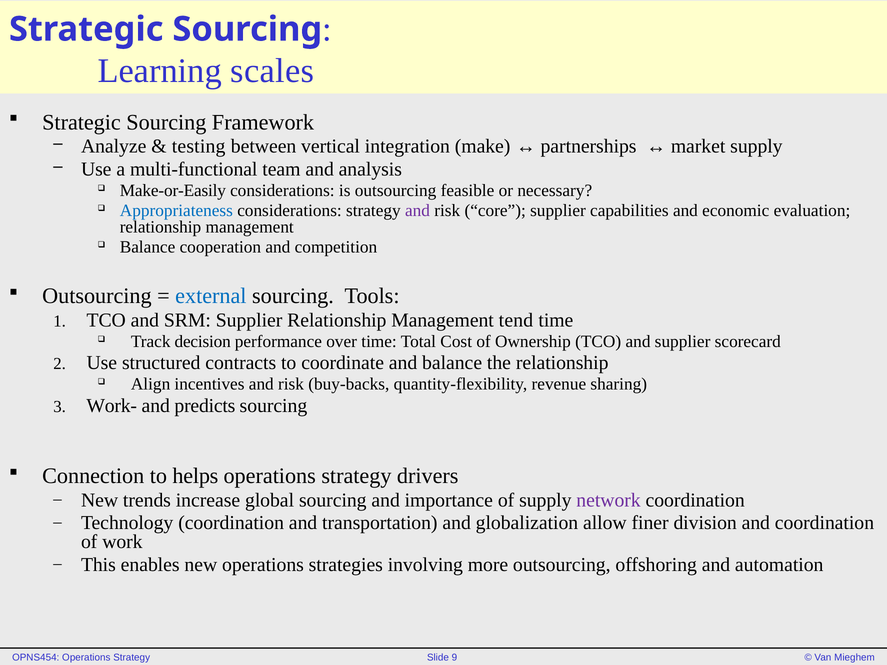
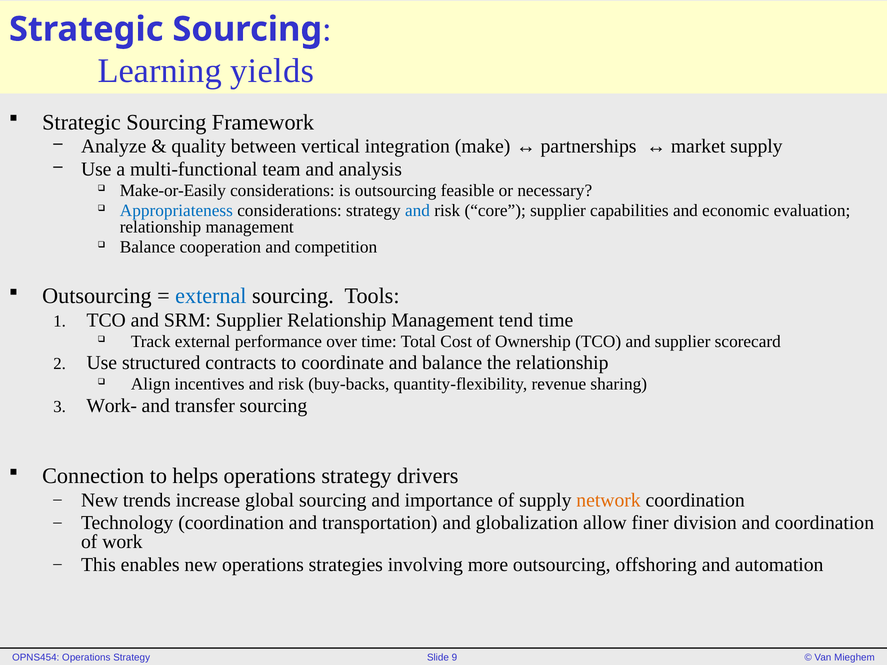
scales: scales -> yields
testing: testing -> quality
and at (418, 211) colour: purple -> blue
Track decision: decision -> external
predicts: predicts -> transfer
network colour: purple -> orange
